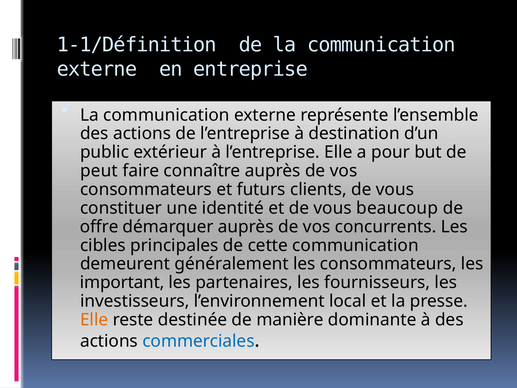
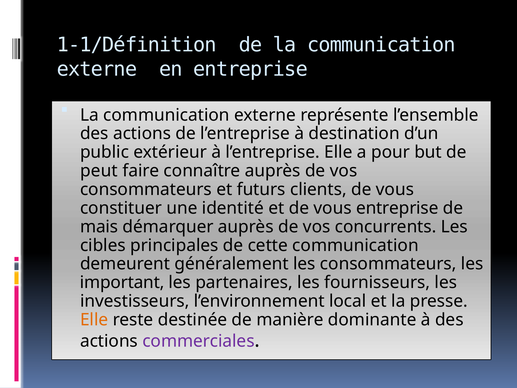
vous beaucoup: beaucoup -> entreprise
offre: offre -> mais
commerciales colour: blue -> purple
